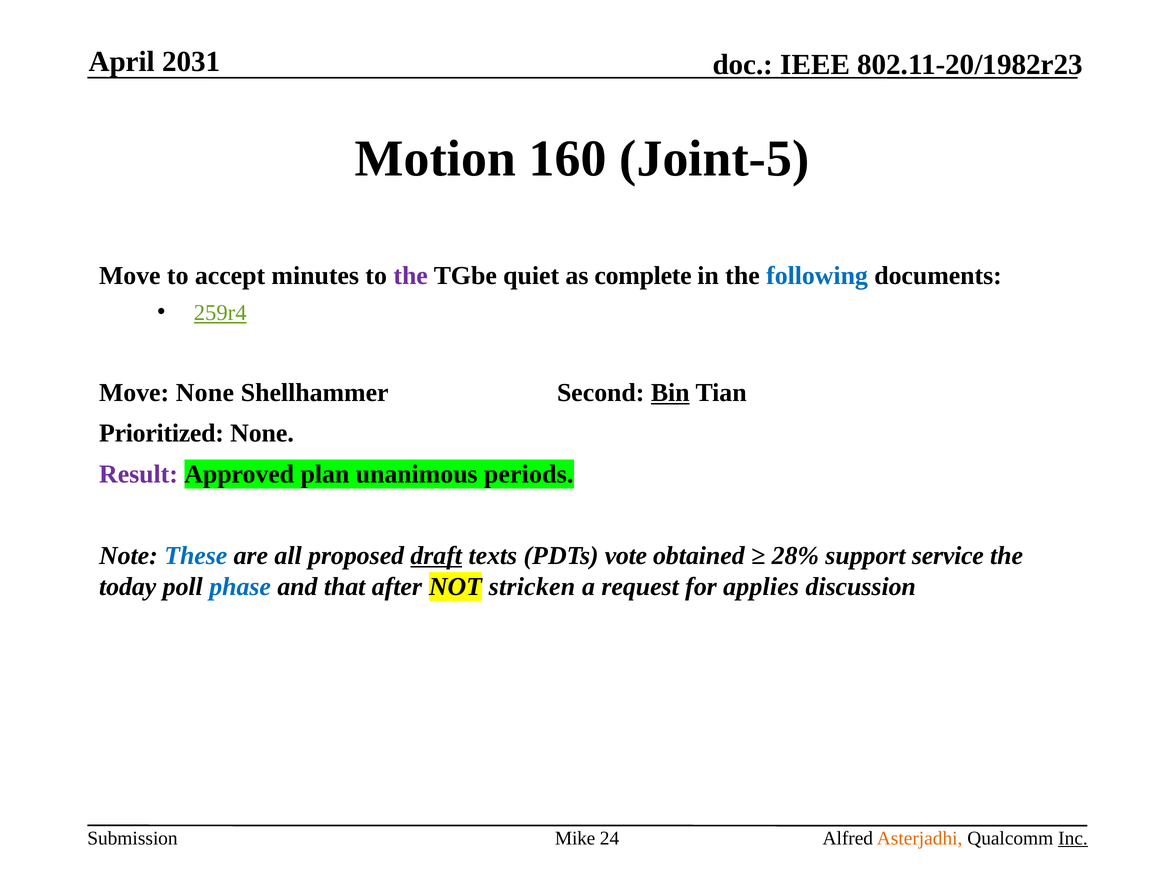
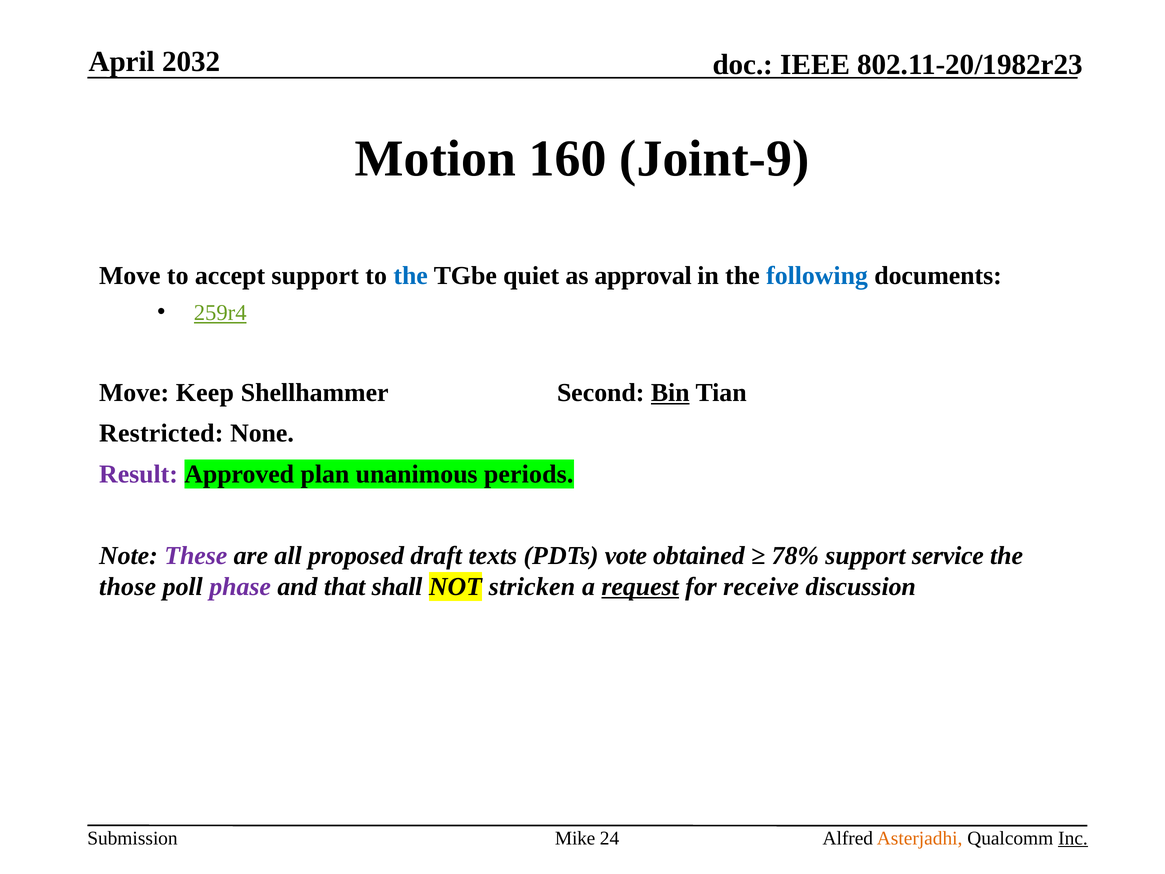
2031: 2031 -> 2032
Joint-5: Joint-5 -> Joint-9
accept minutes: minutes -> support
the at (411, 276) colour: purple -> blue
complete: complete -> approval
Move None: None -> Keep
Prioritized: Prioritized -> Restricted
These colour: blue -> purple
draft underline: present -> none
28%: 28% -> 78%
today: today -> those
phase colour: blue -> purple
after: after -> shall
request underline: none -> present
applies: applies -> receive
